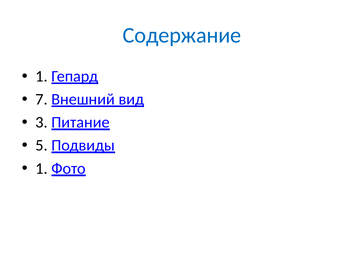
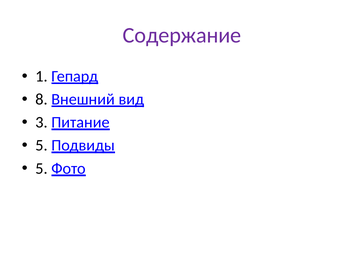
Содержание colour: blue -> purple
7: 7 -> 8
1 at (42, 168): 1 -> 5
